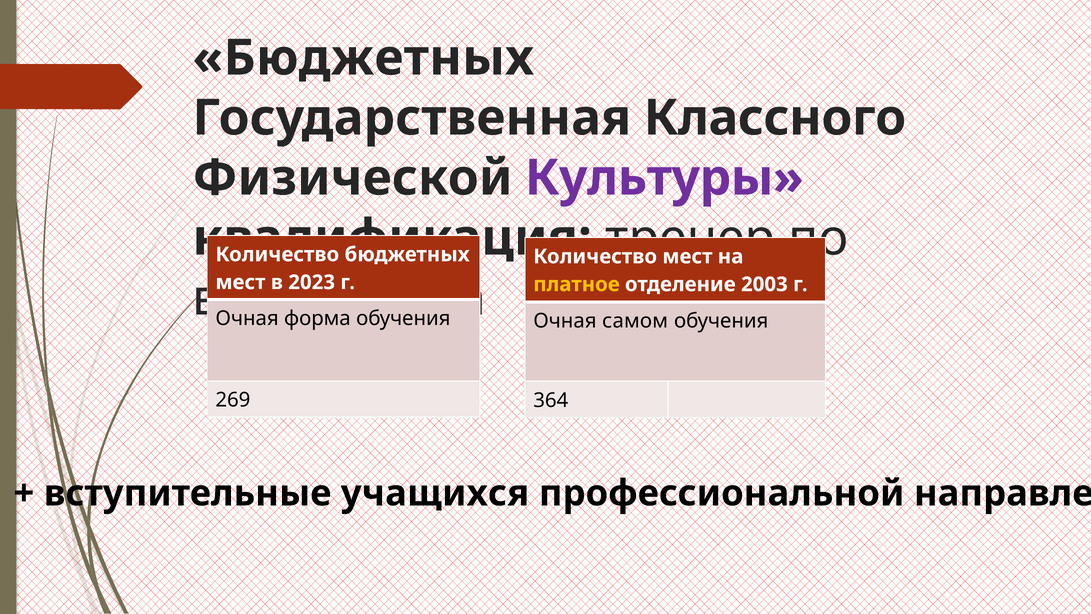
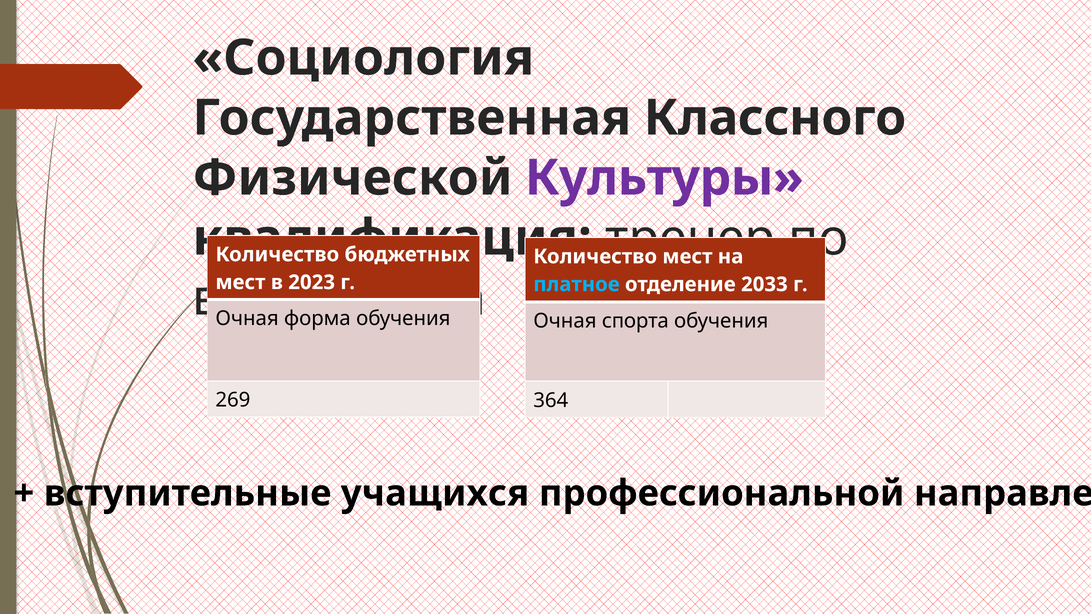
Бюджетных at (363, 58): Бюджетных -> Социология
платное colour: yellow -> light blue
2003: 2003 -> 2033
Очная самом: самом -> спорта
